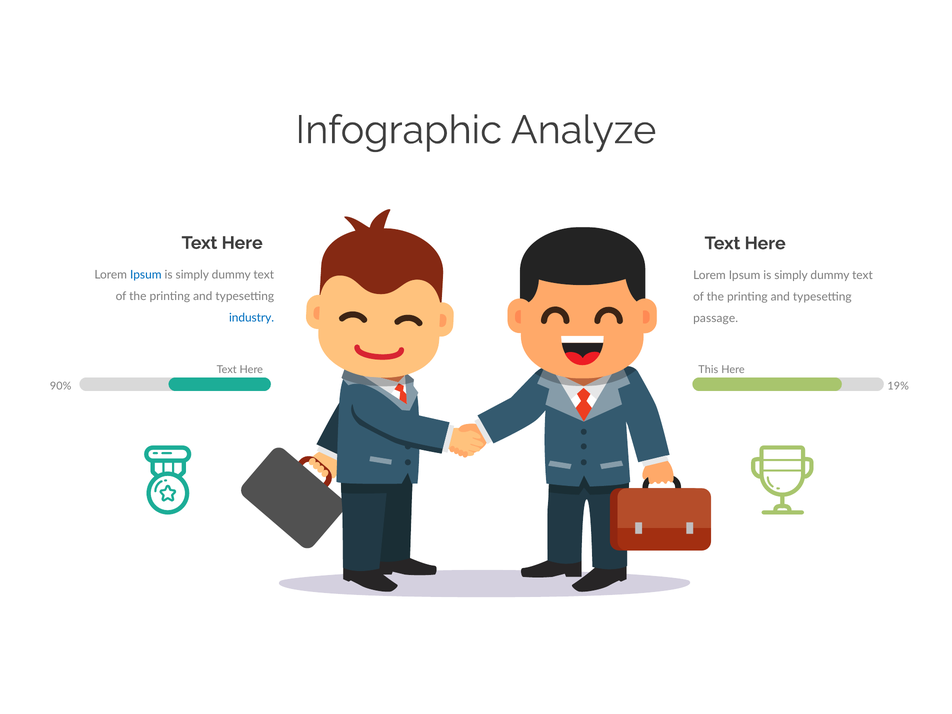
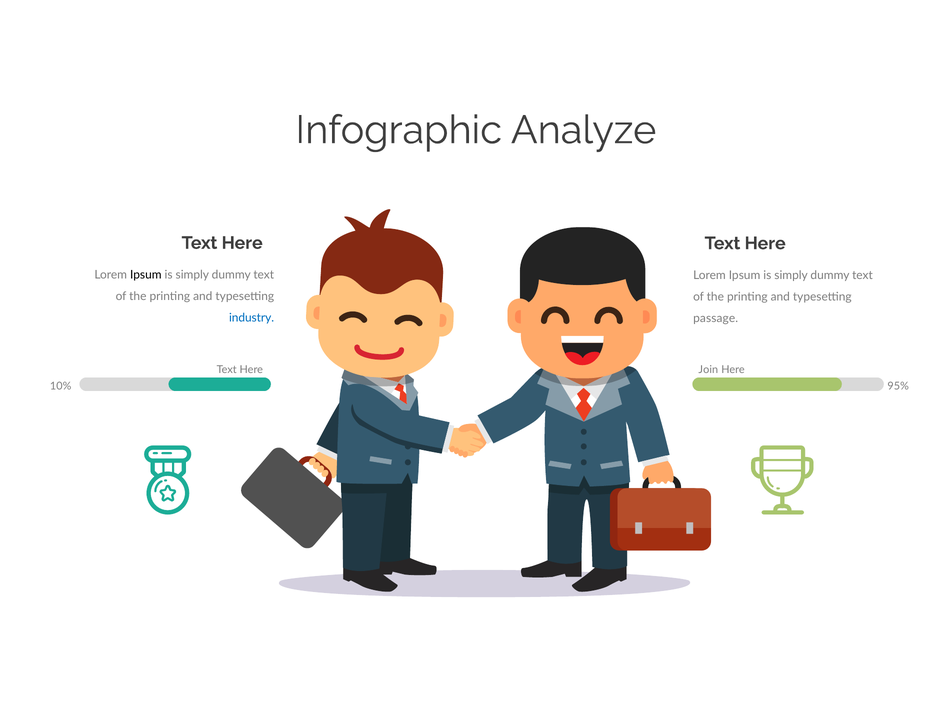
Ipsum at (146, 275) colour: blue -> black
This: This -> Join
90%: 90% -> 10%
19%: 19% -> 95%
